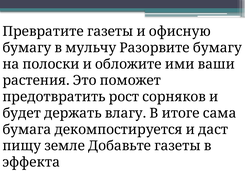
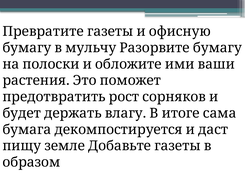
эффекта: эффекта -> образом
